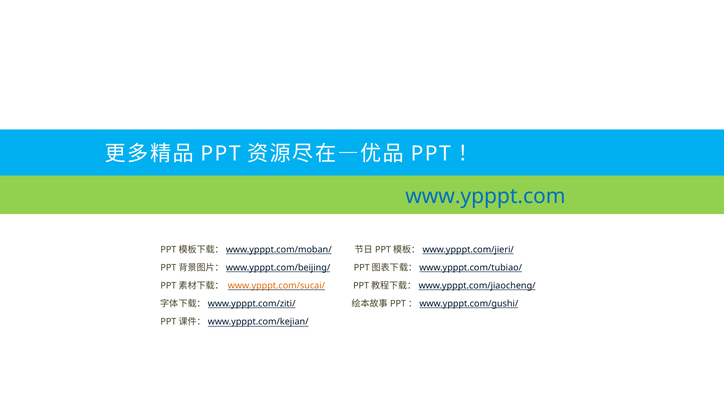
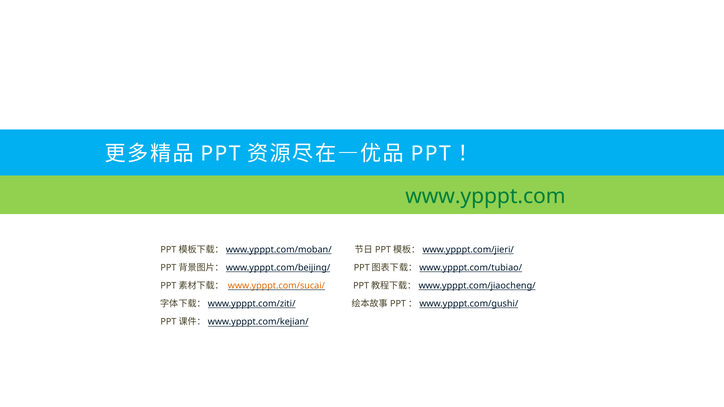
www.ypppt.com colour: blue -> green
